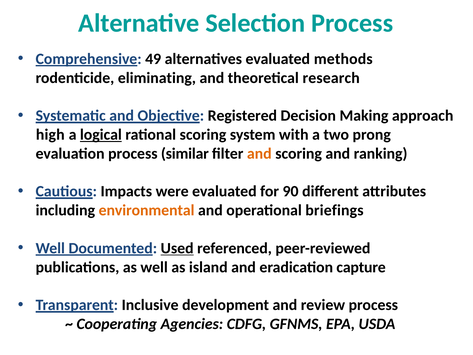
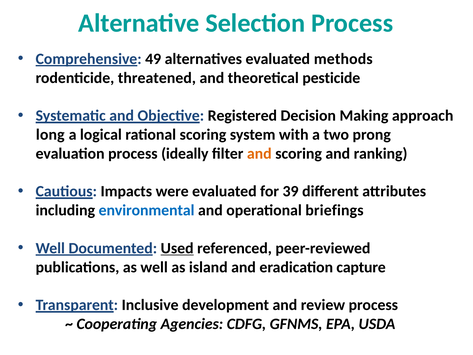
eliminating: eliminating -> threatened
research: research -> pesticide
high: high -> long
logical underline: present -> none
similar: similar -> ideally
90: 90 -> 39
environmental colour: orange -> blue
